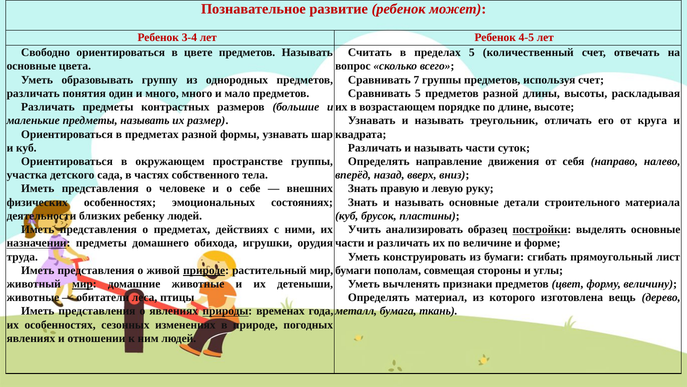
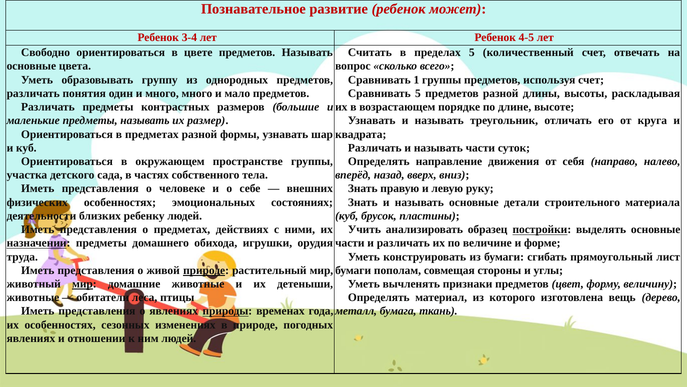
7: 7 -> 1
